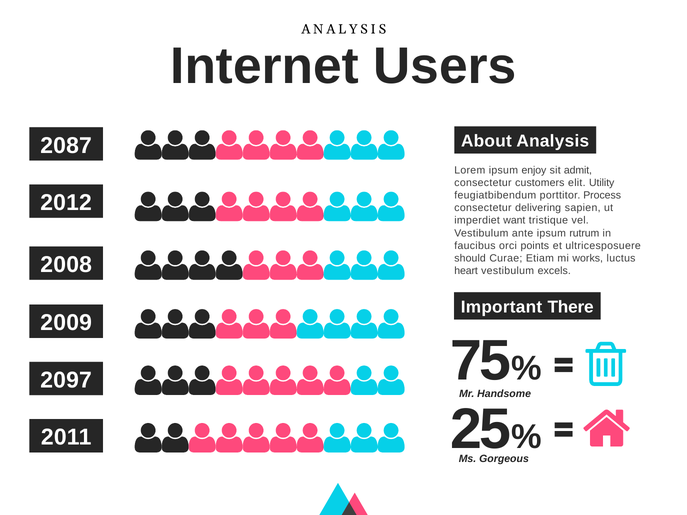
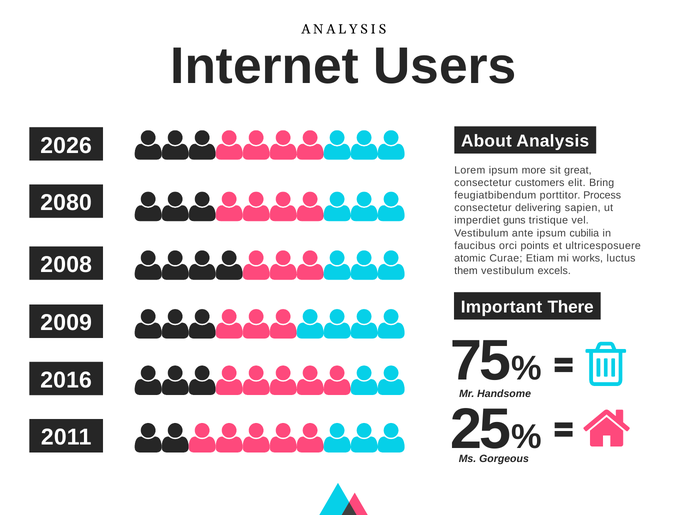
2087: 2087 -> 2026
enjoy: enjoy -> more
admit: admit -> great
Utility: Utility -> Bring
2012: 2012 -> 2080
want: want -> guns
rutrum: rutrum -> cubilia
should: should -> atomic
heart: heart -> them
2097: 2097 -> 2016
